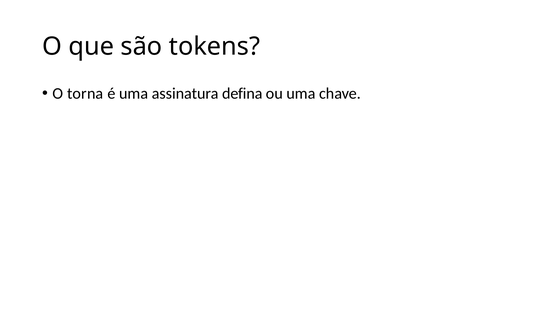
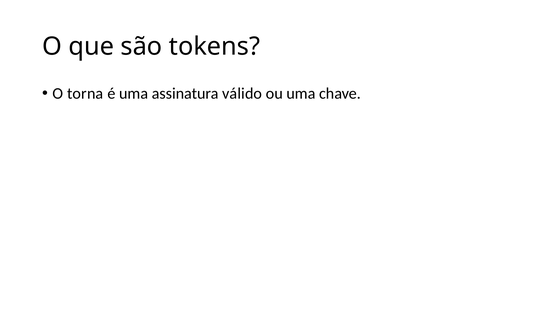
defina: defina -> válido
